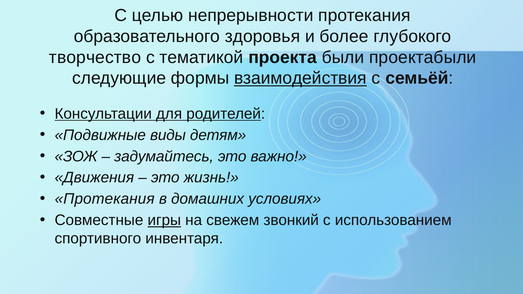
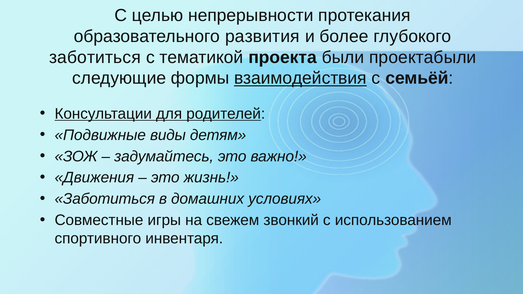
здоровья: здоровья -> развития
творчество at (95, 57): творчество -> заботиться
Протекания at (105, 199): Протекания -> Заботиться
игры underline: present -> none
